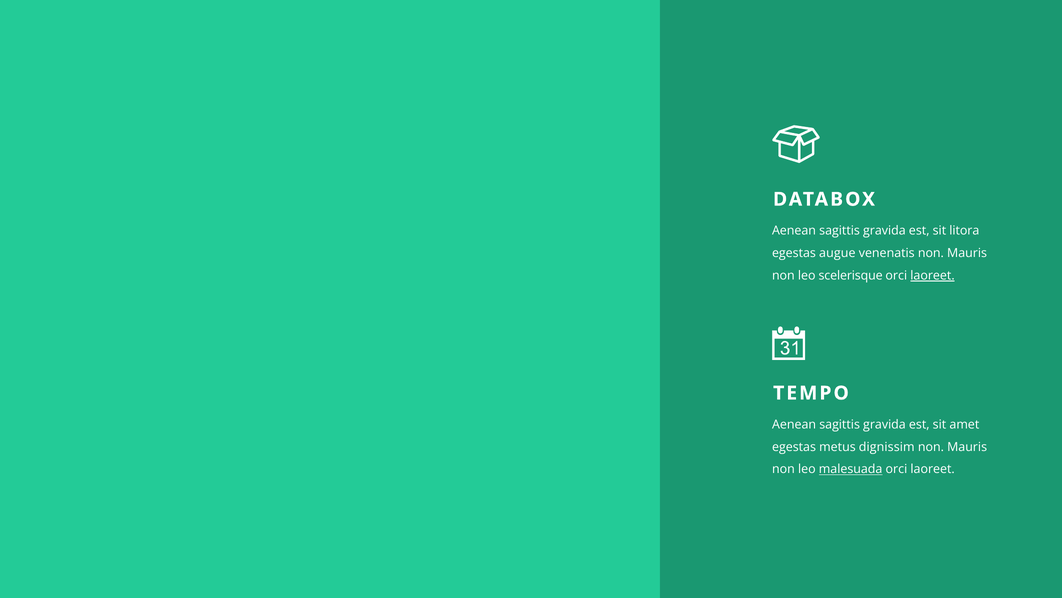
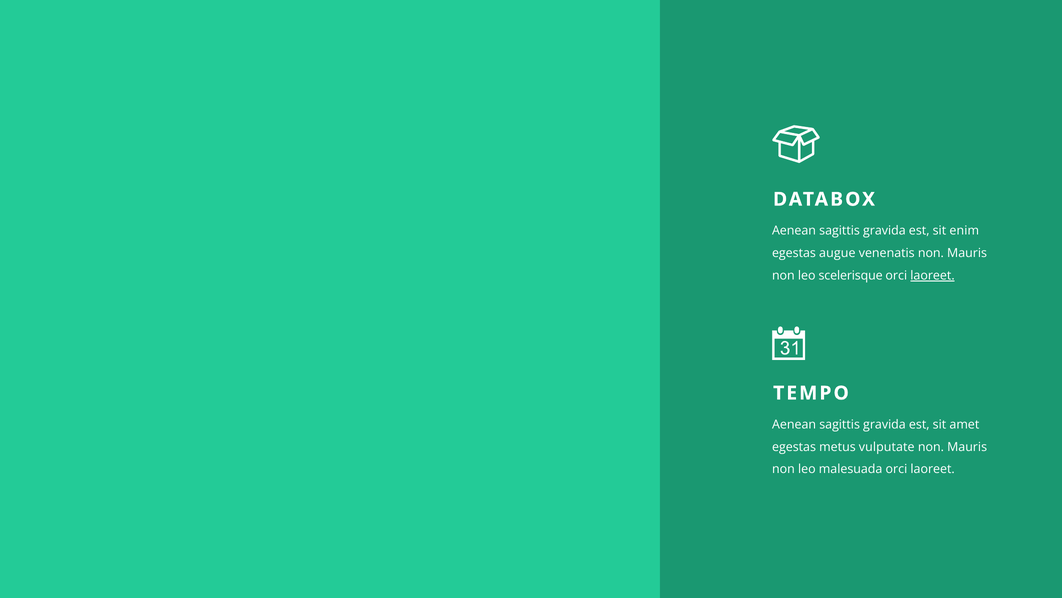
litora: litora -> enim
dignissim: dignissim -> vulputate
malesuada underline: present -> none
